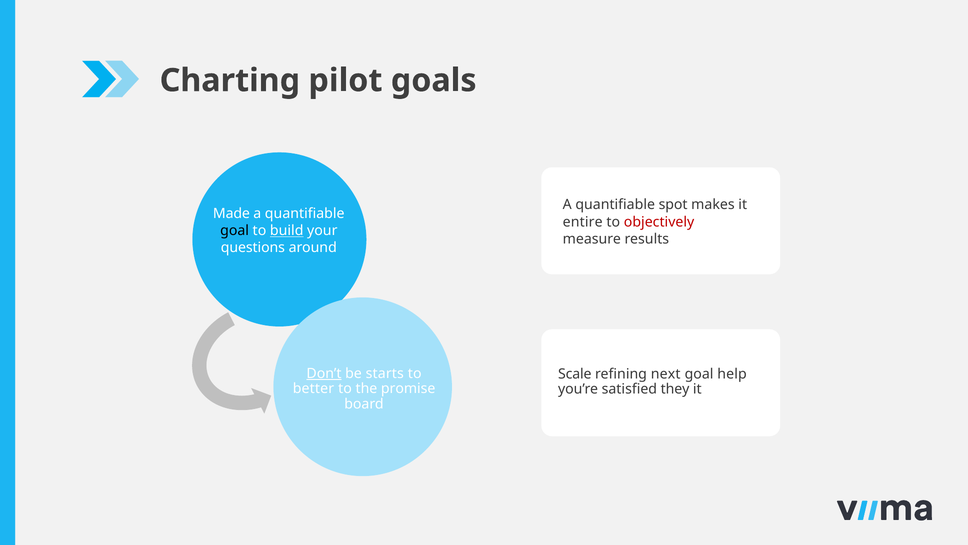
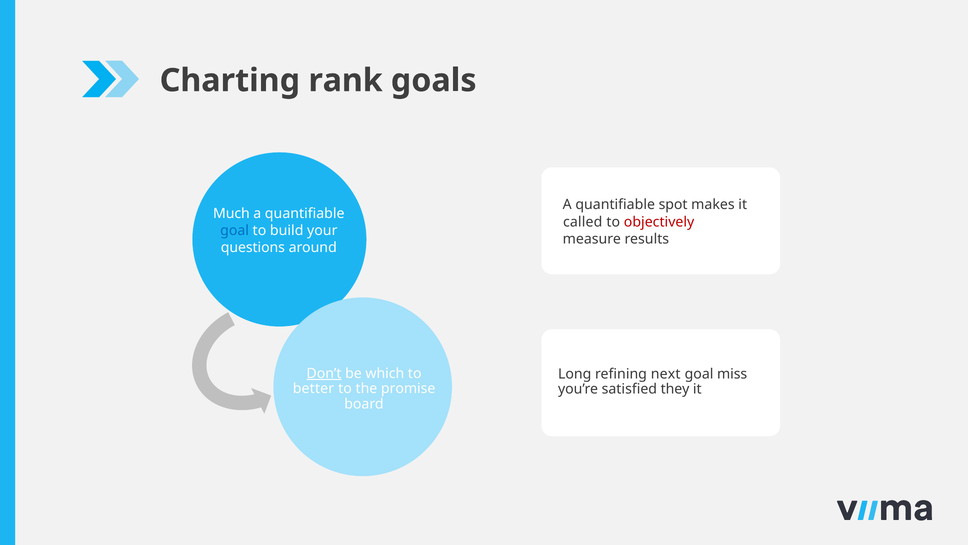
pilot: pilot -> rank
Made: Made -> Much
entire: entire -> called
goal at (235, 231) colour: black -> blue
build underline: present -> none
starts: starts -> which
Scale: Scale -> Long
help: help -> miss
